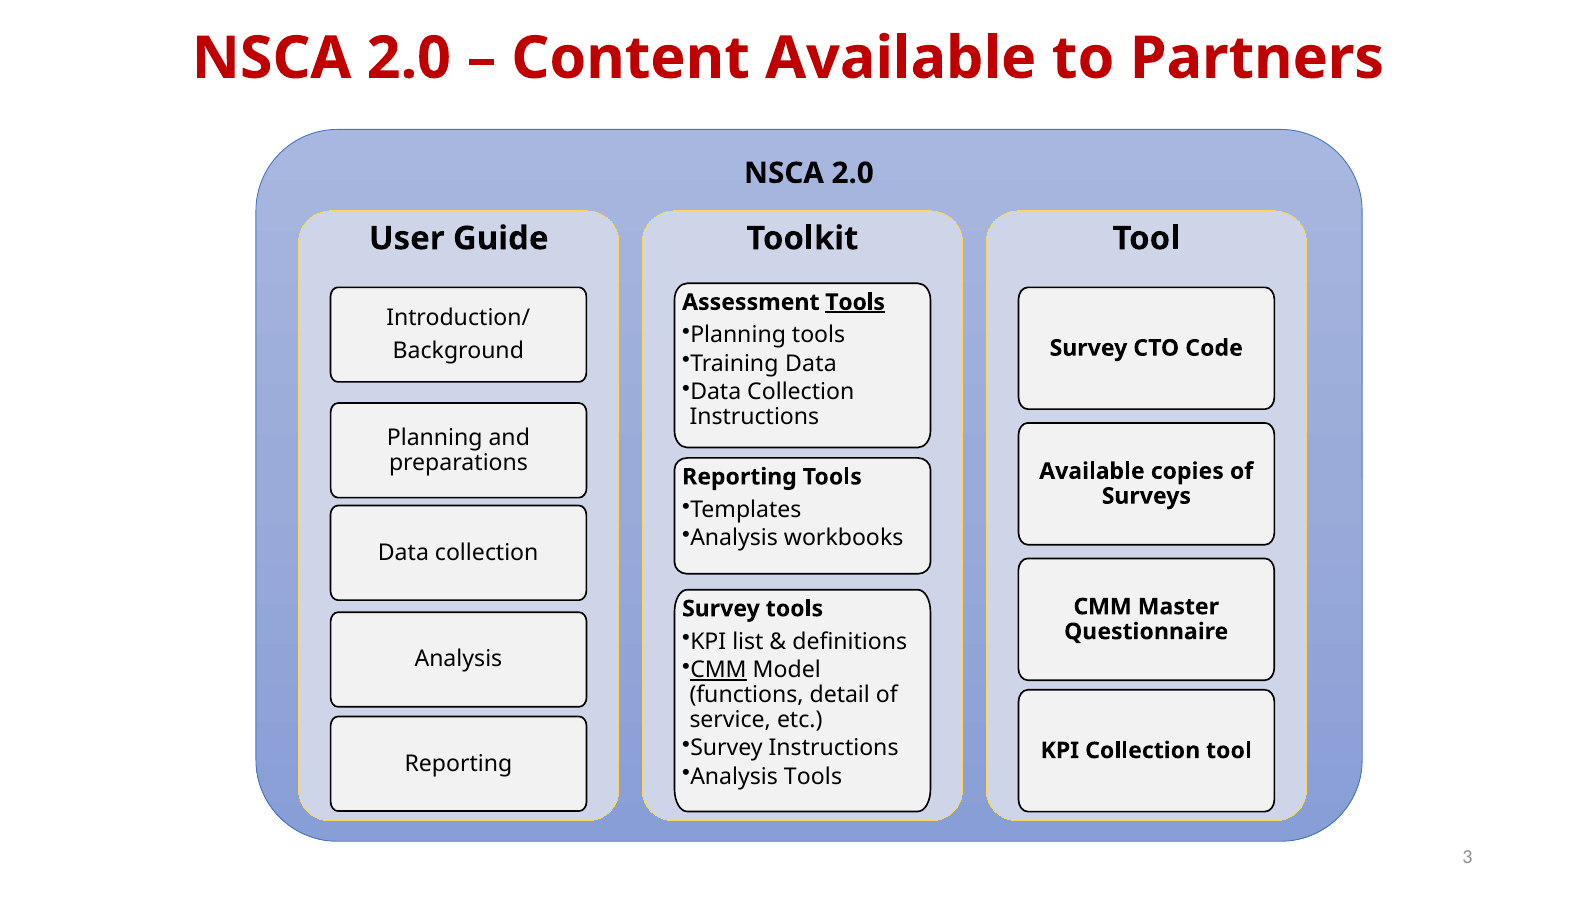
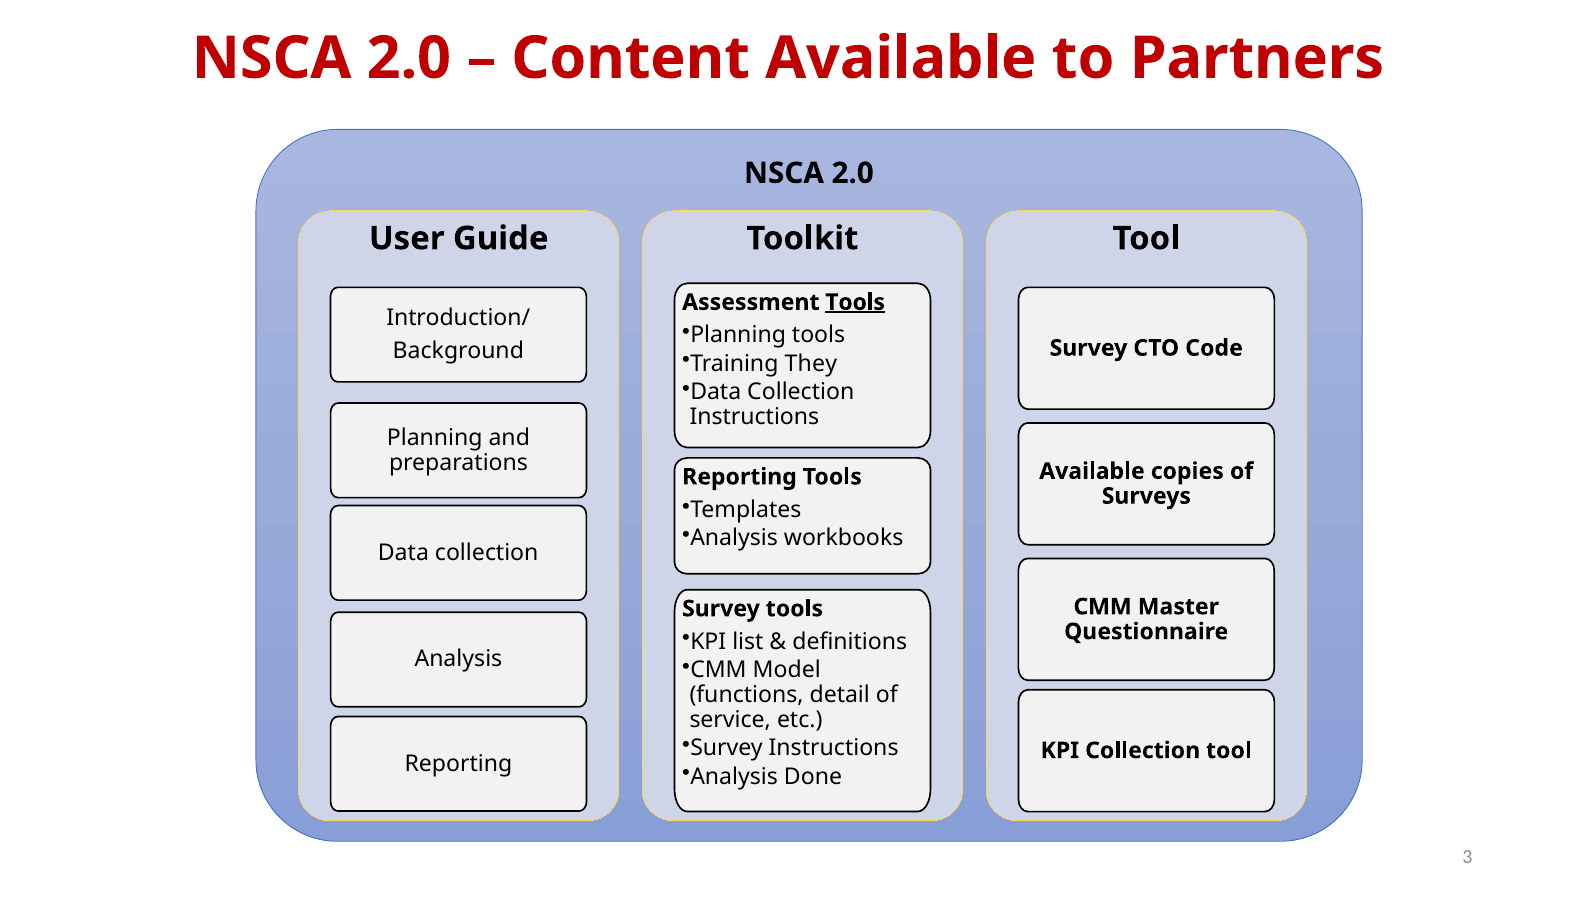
Training Data: Data -> They
CMM at (718, 670) underline: present -> none
Analysis Tools: Tools -> Done
